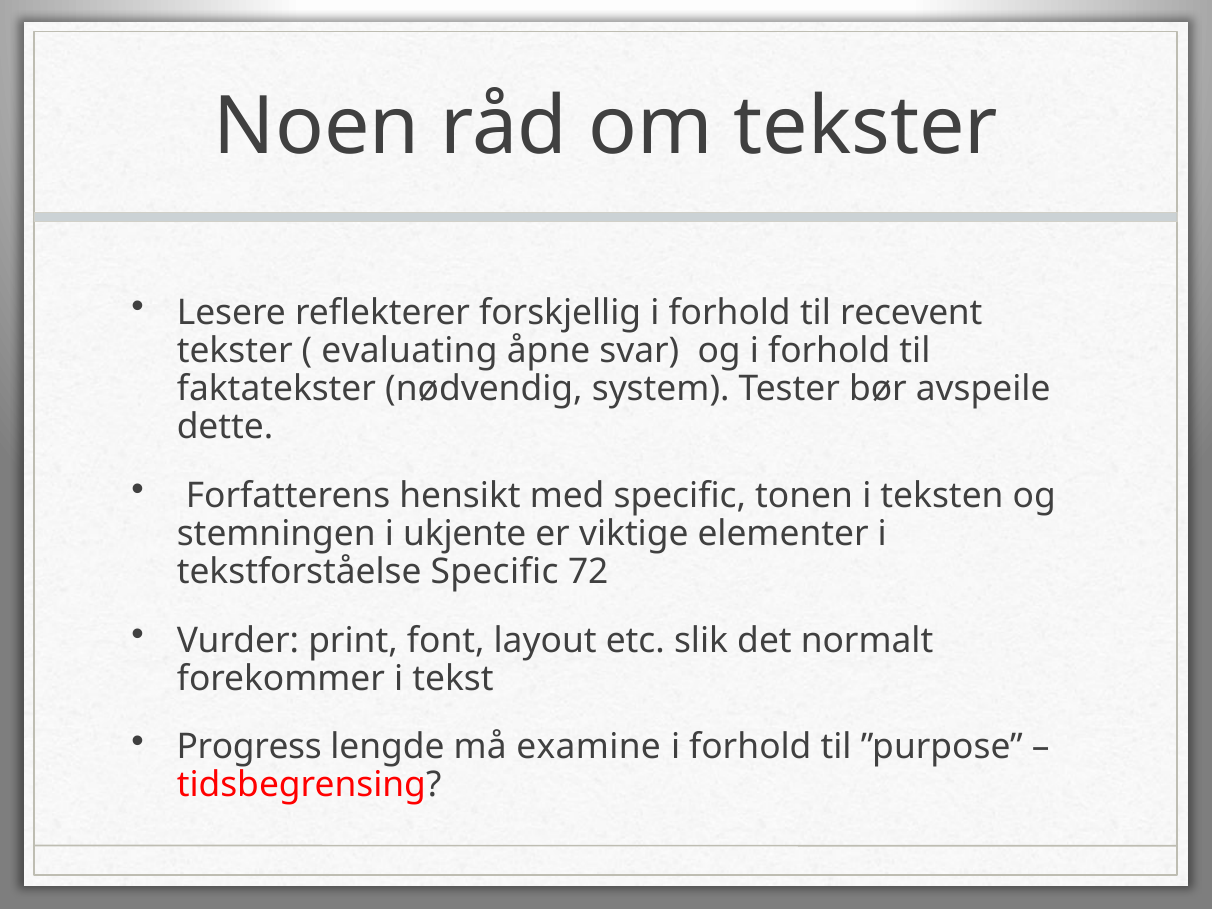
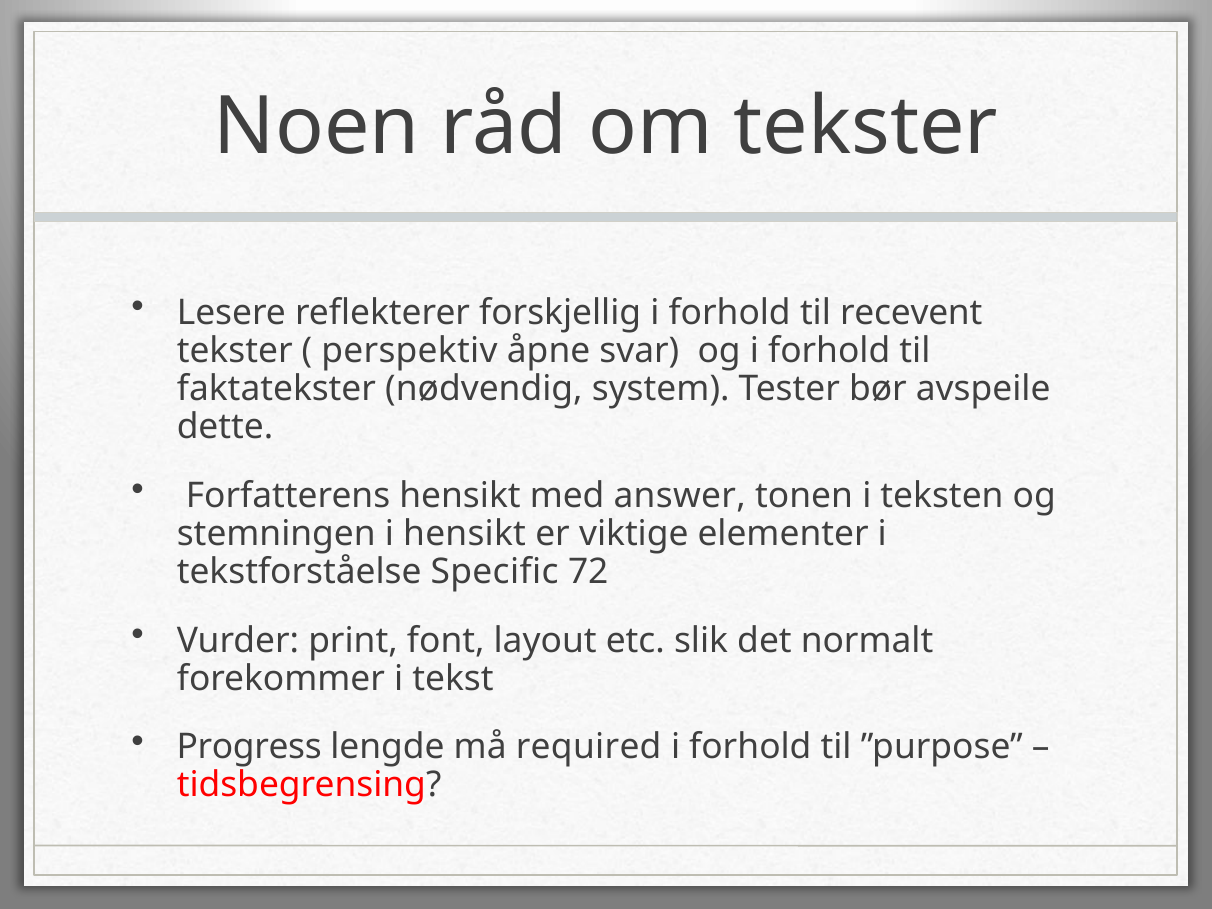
evaluating: evaluating -> perspektiv
med specific: specific -> answer
i ukjente: ukjente -> hensikt
examine: examine -> required
